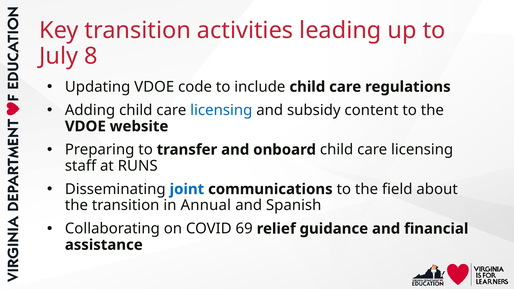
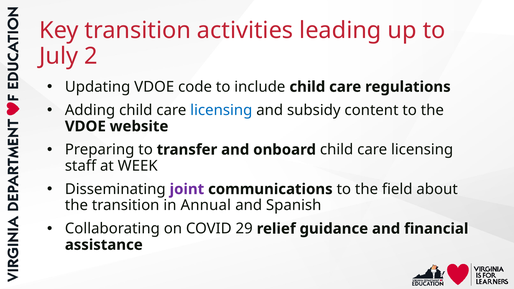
8: 8 -> 2
RUNS: RUNS -> WEEK
joint colour: blue -> purple
69: 69 -> 29
